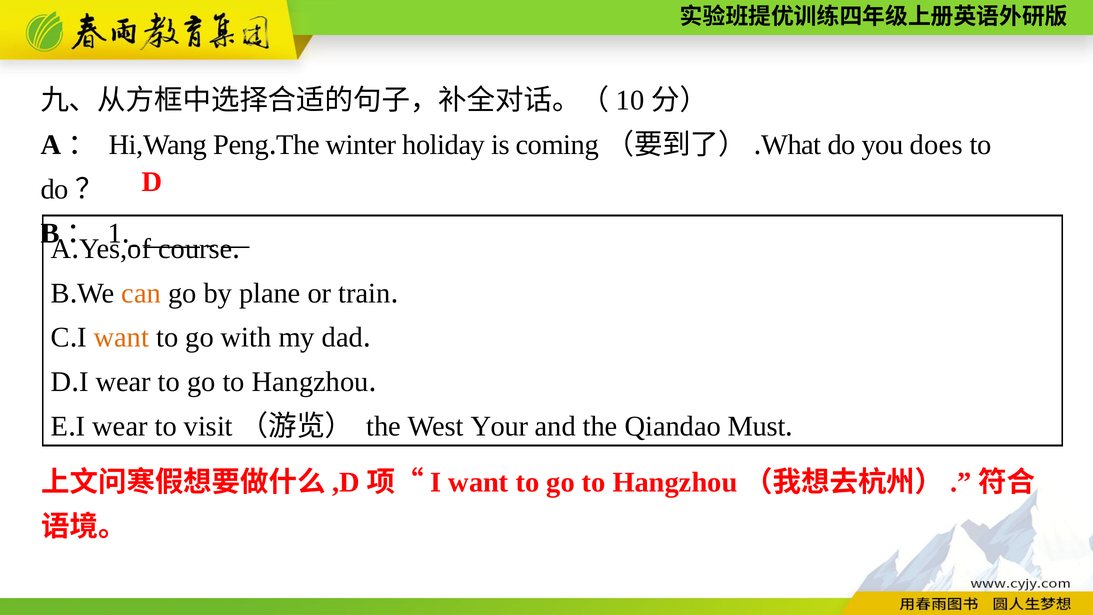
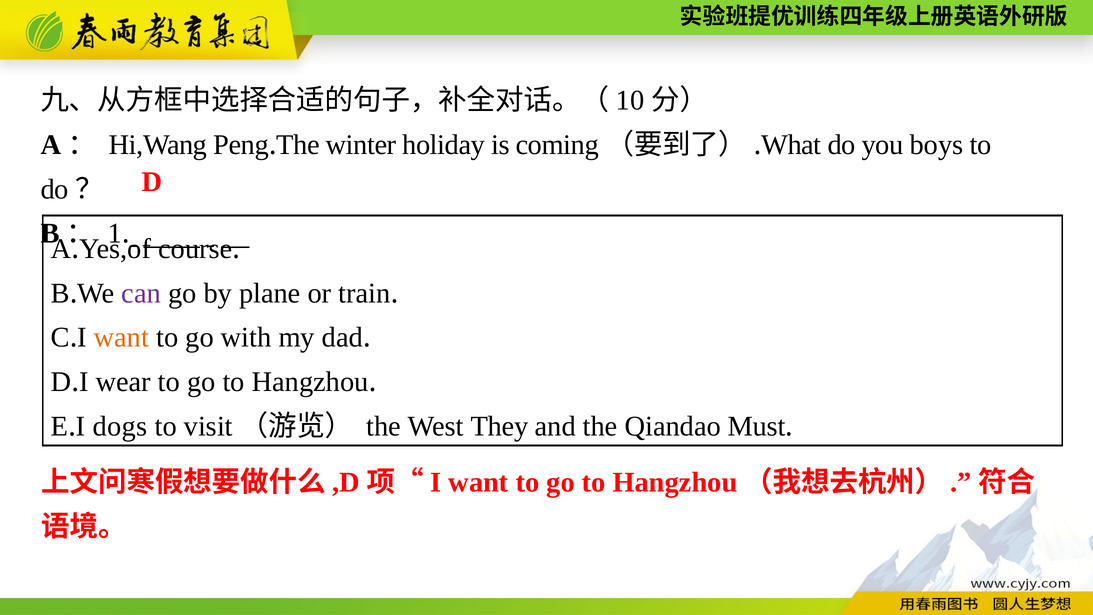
does: does -> boys
can colour: orange -> purple
wear at (120, 426): wear -> dogs
Your: Your -> They
